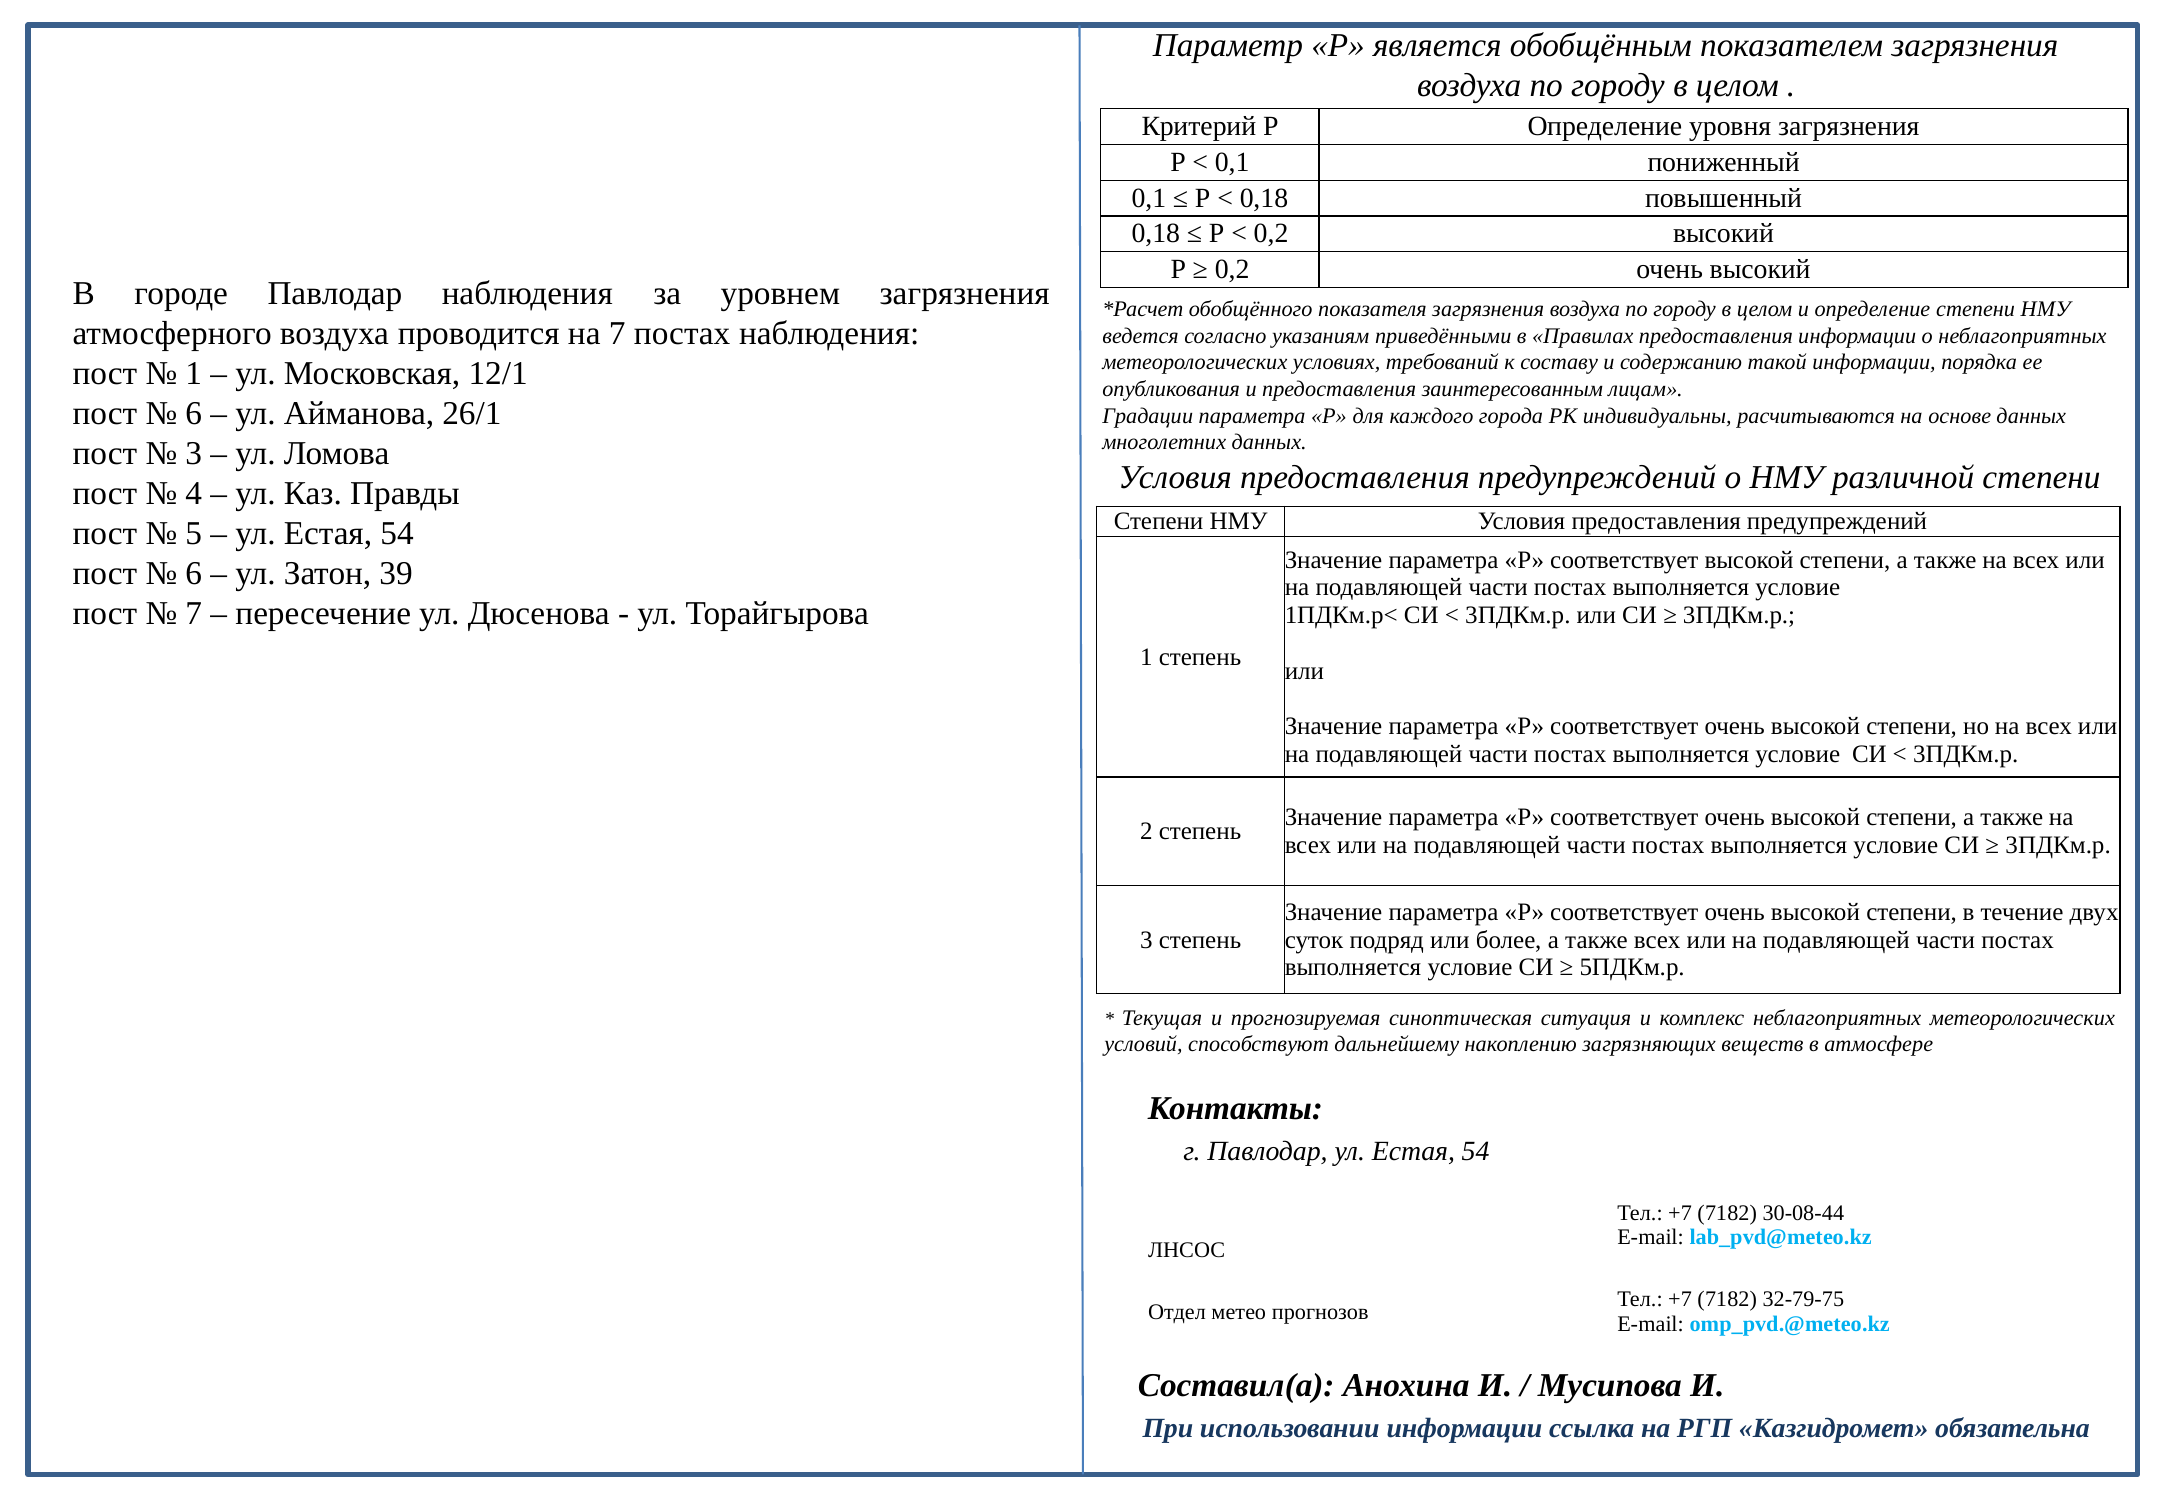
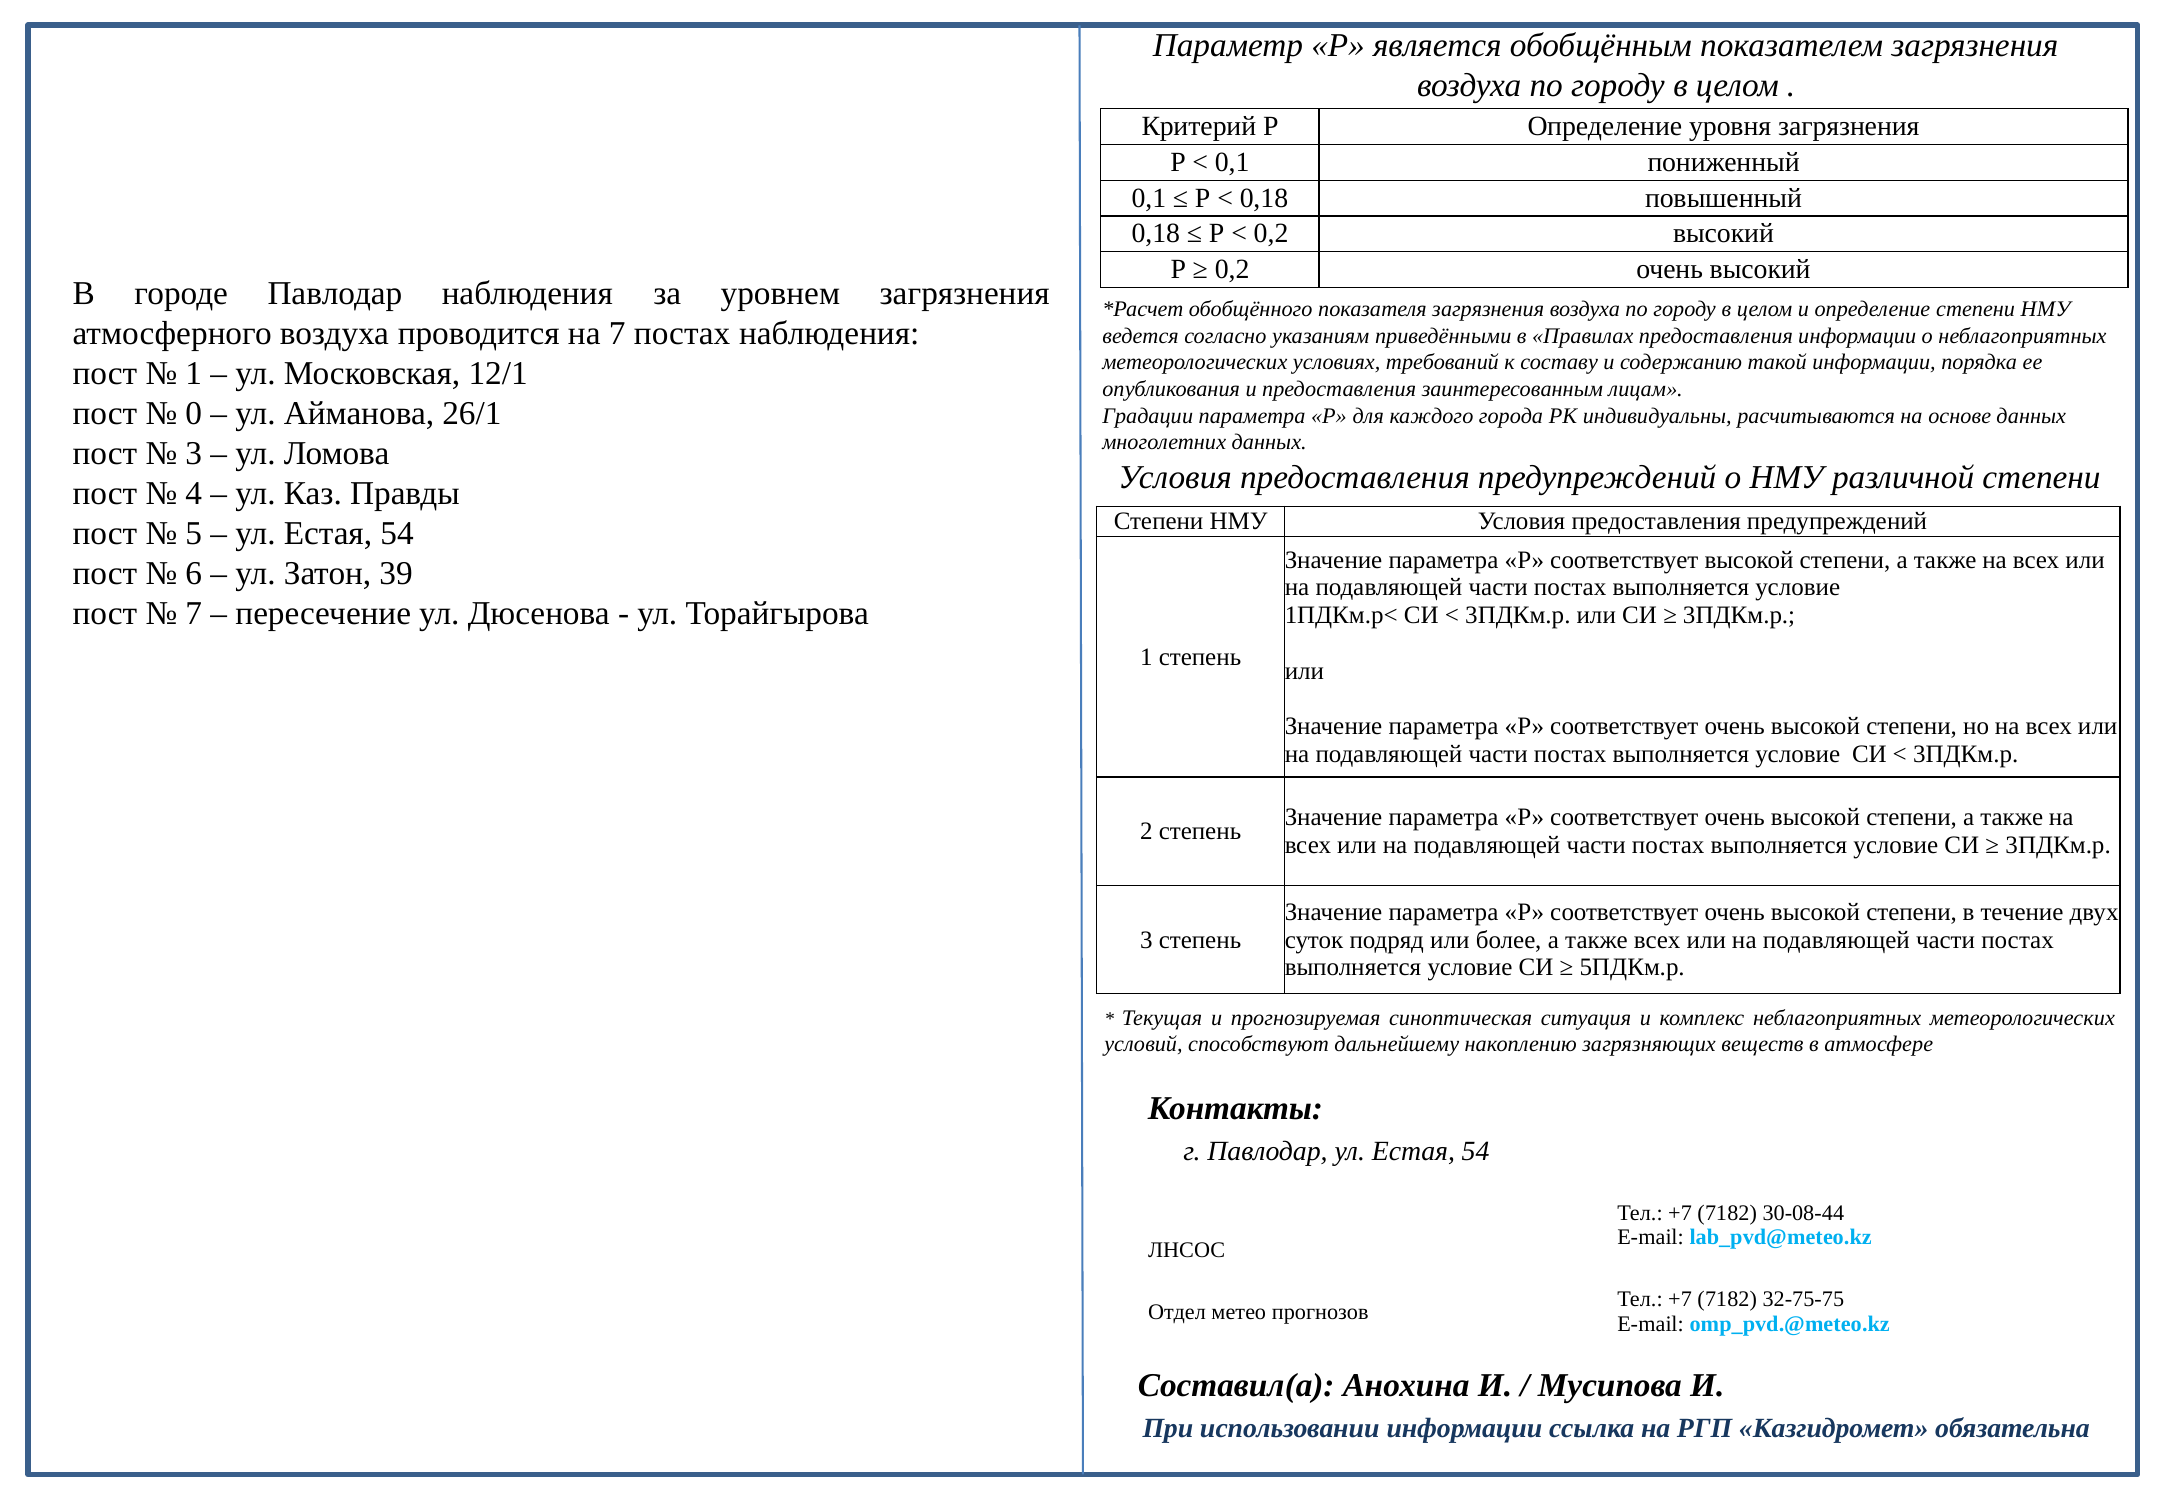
6 at (194, 414): 6 -> 0
32-79-75: 32-79-75 -> 32-75-75
